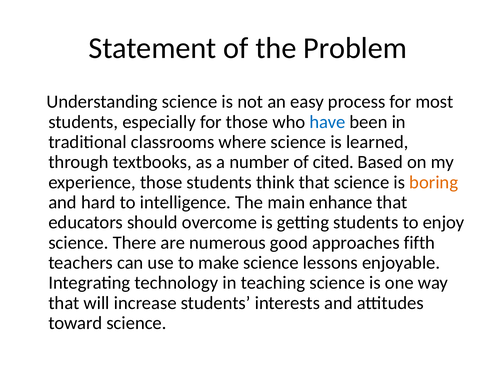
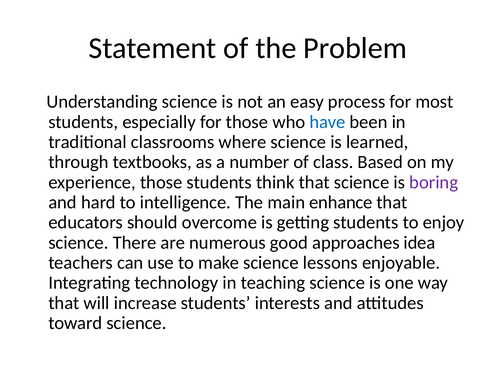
cited: cited -> class
boring colour: orange -> purple
fifth: fifth -> idea
